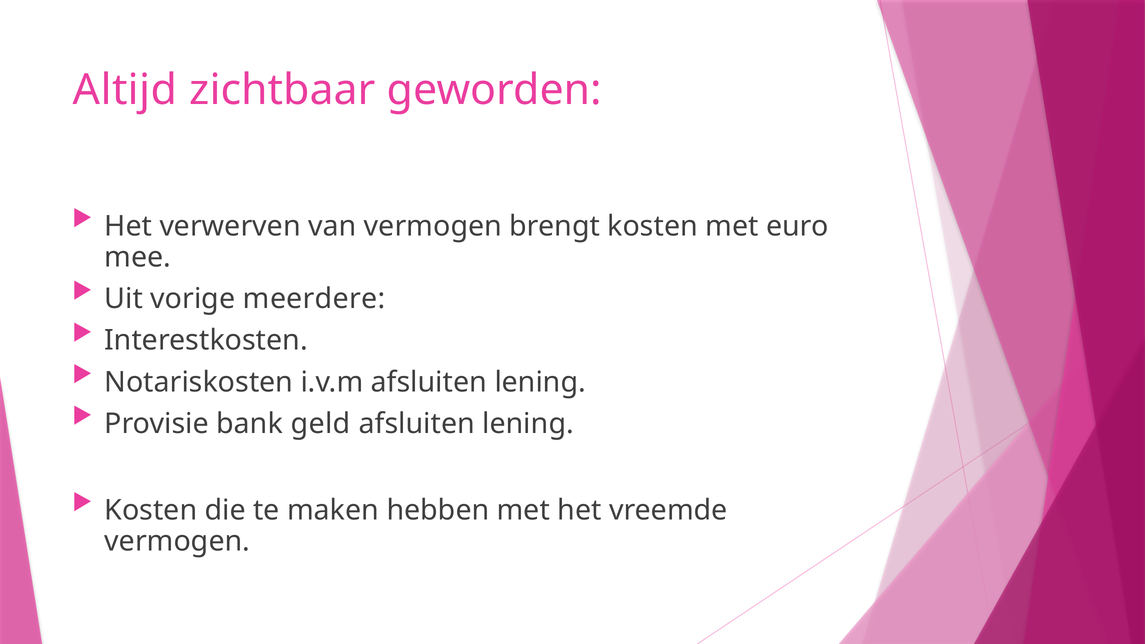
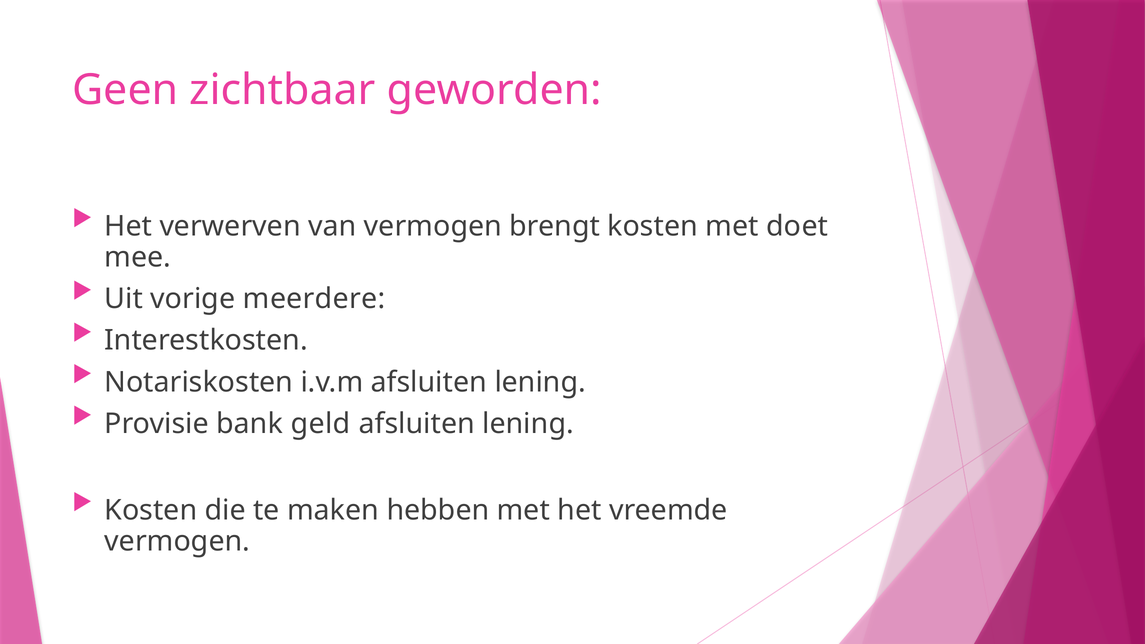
Altijd: Altijd -> Geen
euro: euro -> doet
